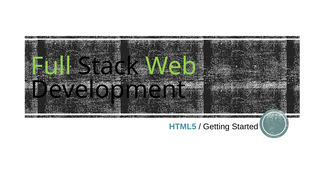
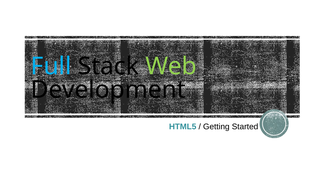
Full colour: light green -> light blue
